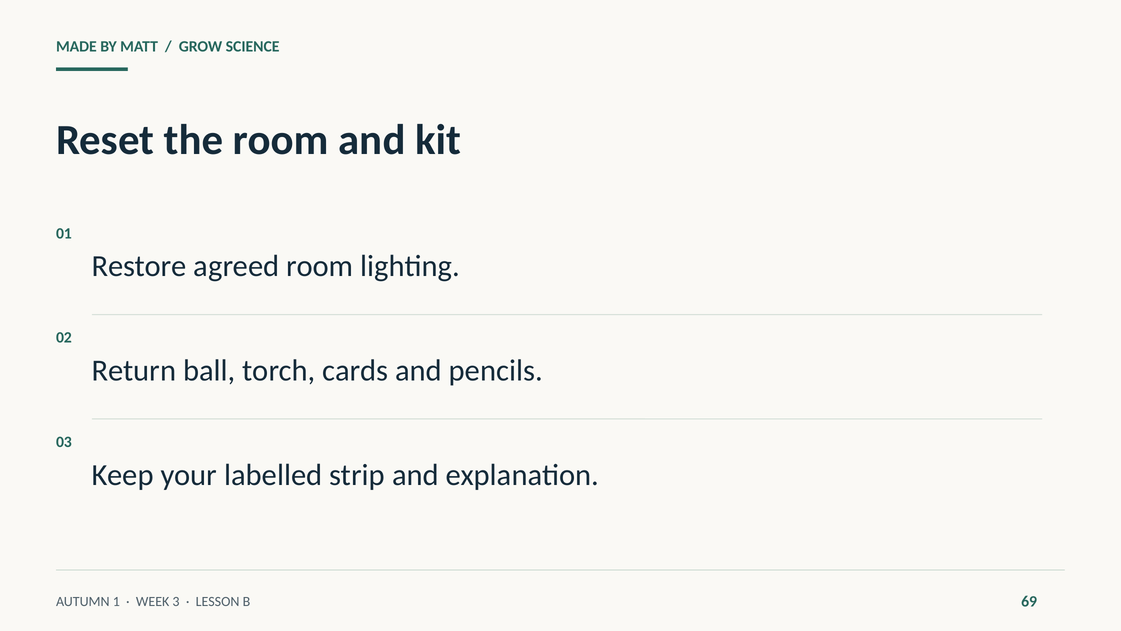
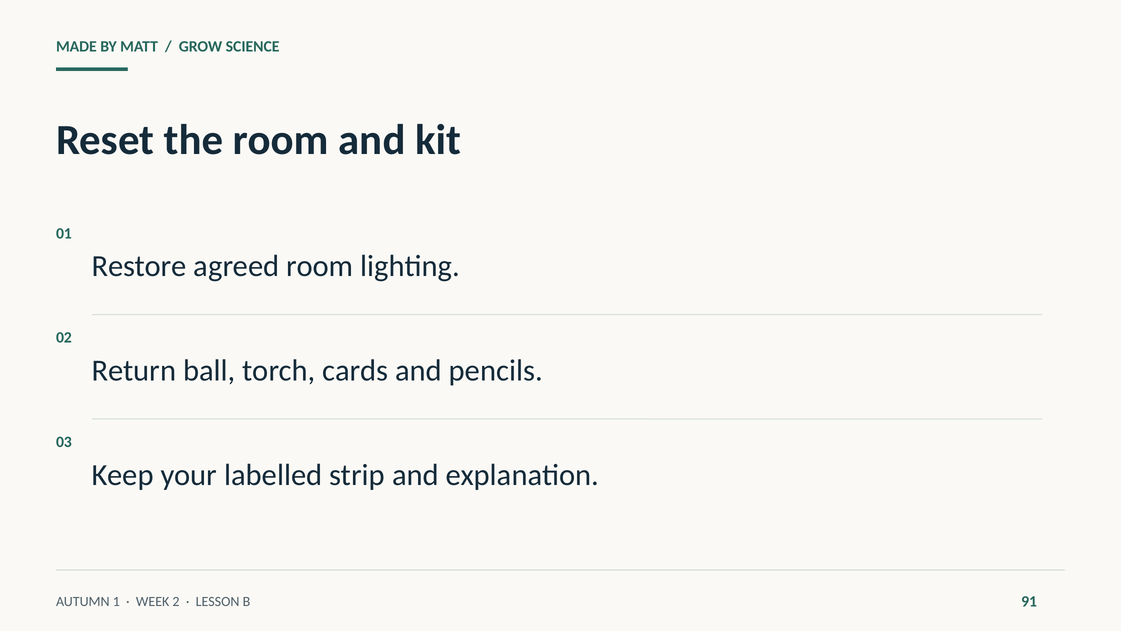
3: 3 -> 2
69: 69 -> 91
